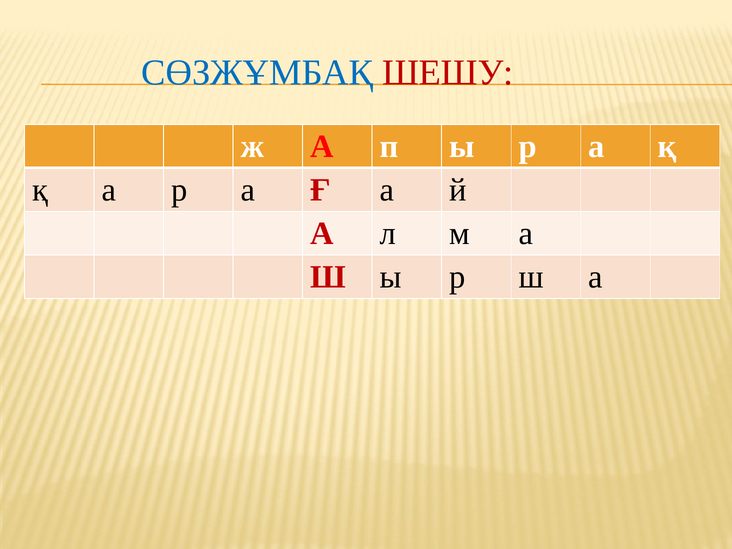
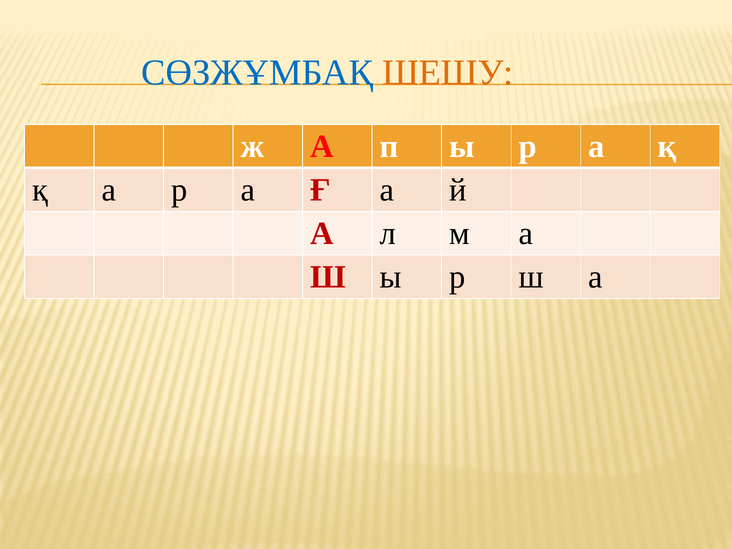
ШЕШУ colour: red -> orange
